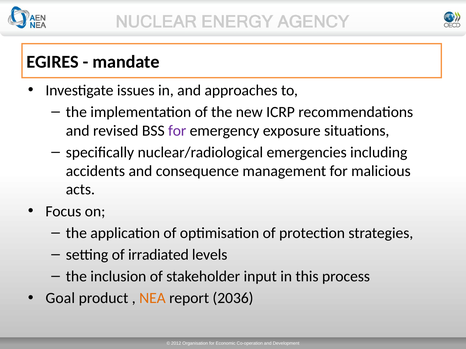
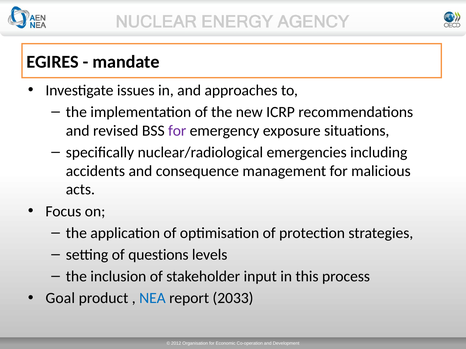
irradiated: irradiated -> questions
NEA colour: orange -> blue
2036: 2036 -> 2033
